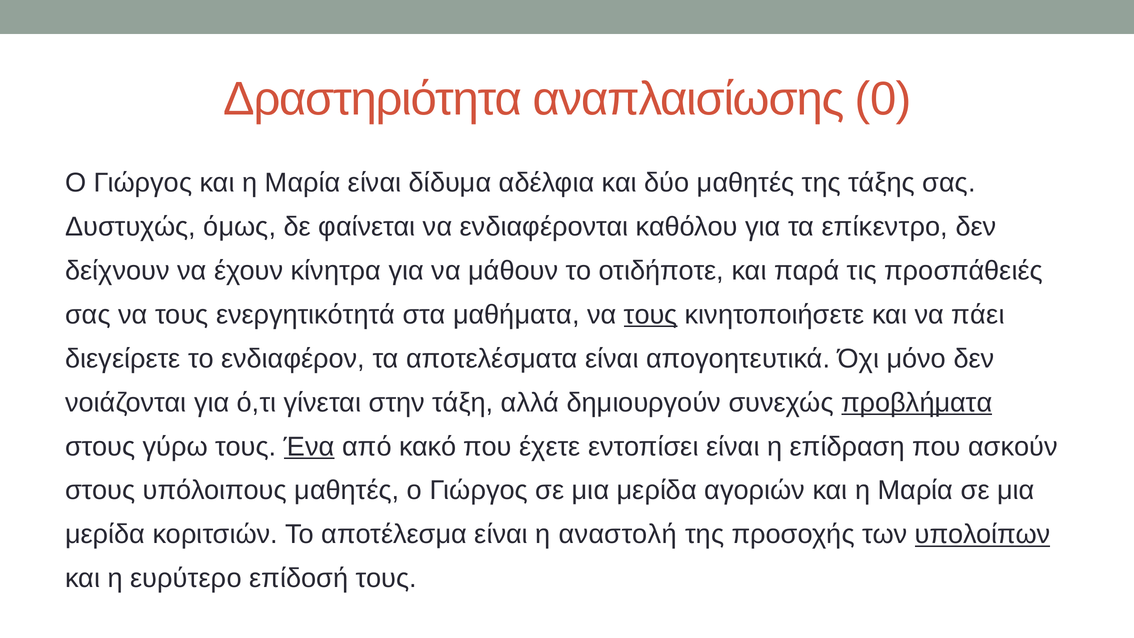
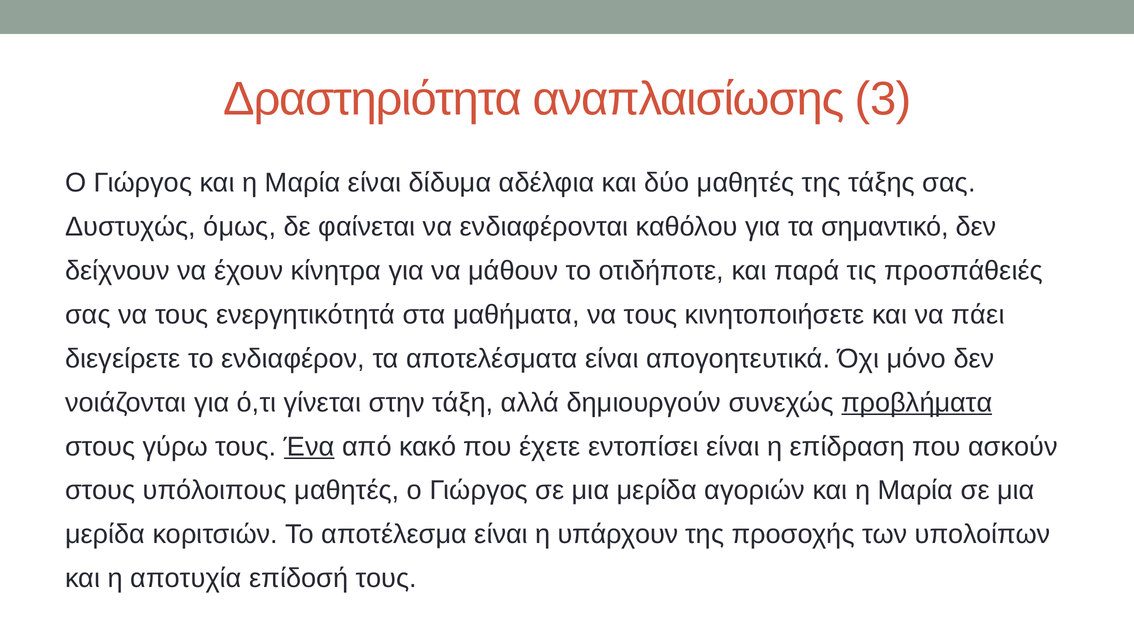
0: 0 -> 3
επίκεντρο: επίκεντρο -> σημαντικό
τους at (651, 315) underline: present -> none
αναστολή: αναστολή -> υπάρχουν
υπολοίπων underline: present -> none
ευρύτερο: ευρύτερο -> αποτυχία
